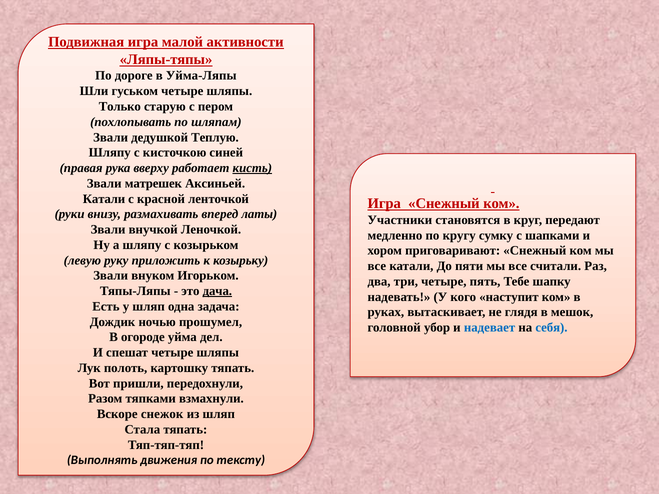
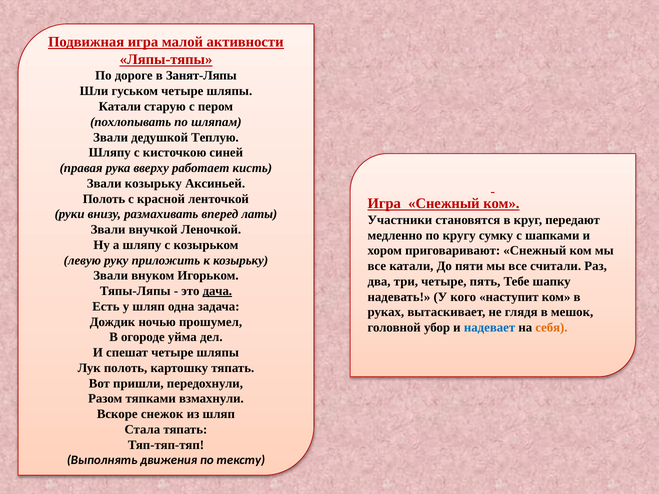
Уйма-Ляпы: Уйма-Ляпы -> Занят-Ляпы
Только at (120, 107): Только -> Катали
кисть underline: present -> none
Звали матрешек: матрешек -> козырьку
Катали at (104, 199): Катали -> Полоть
себя colour: blue -> orange
